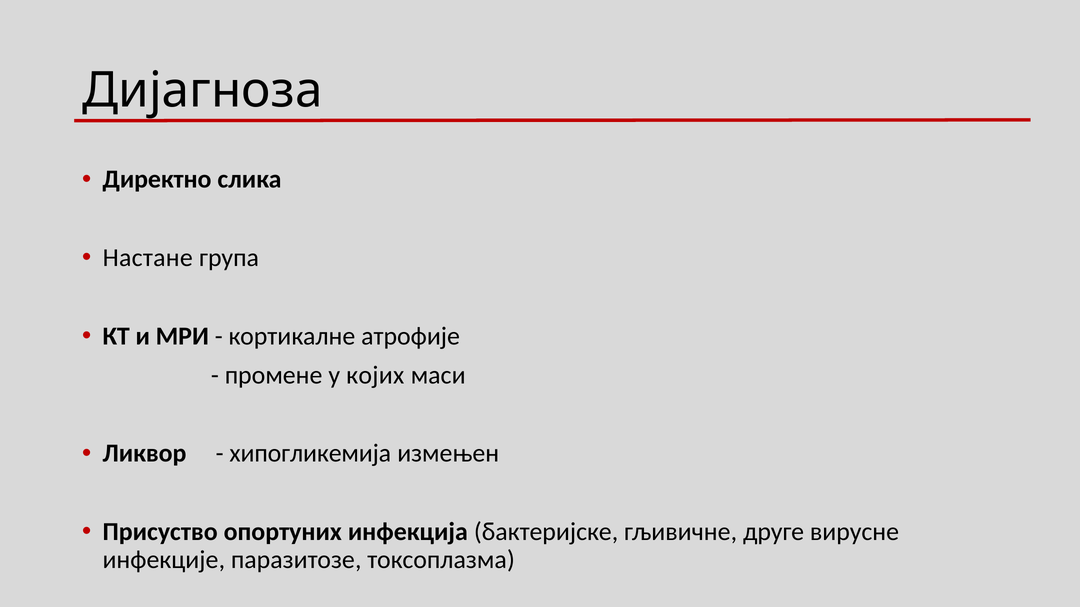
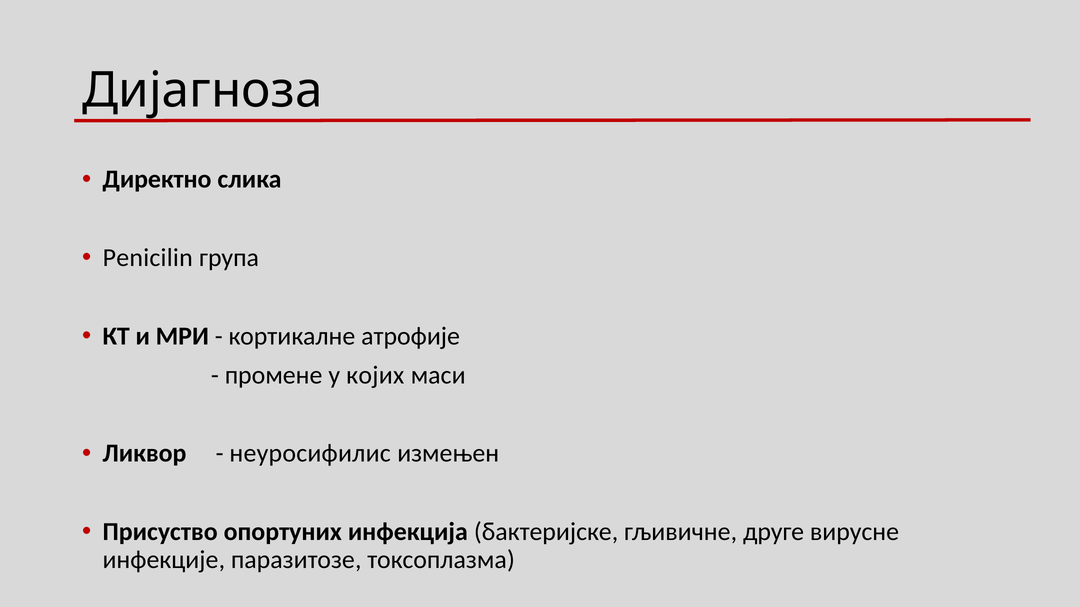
Настане: Настане -> Penicilin
хипогликемија: хипогликемија -> неуросифилис
